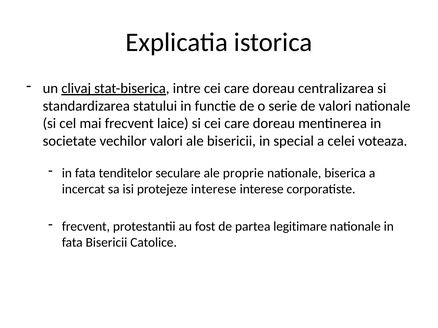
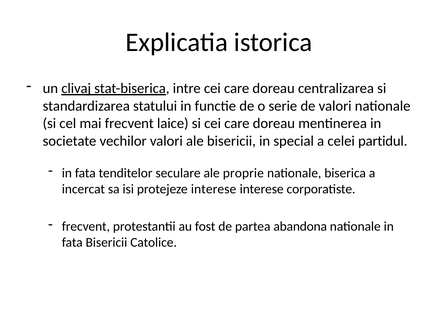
voteaza: voteaza -> partidul
legitimare: legitimare -> abandona
